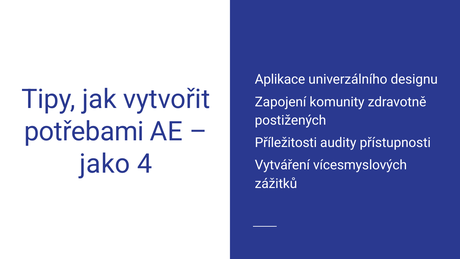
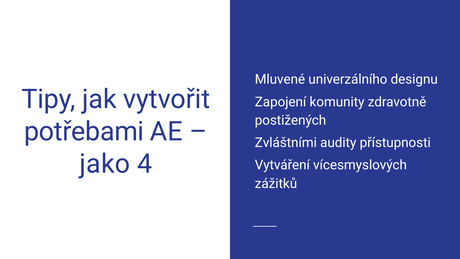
Aplikace: Aplikace -> Mluvené
Příležitosti: Příležitosti -> Zvláštními
